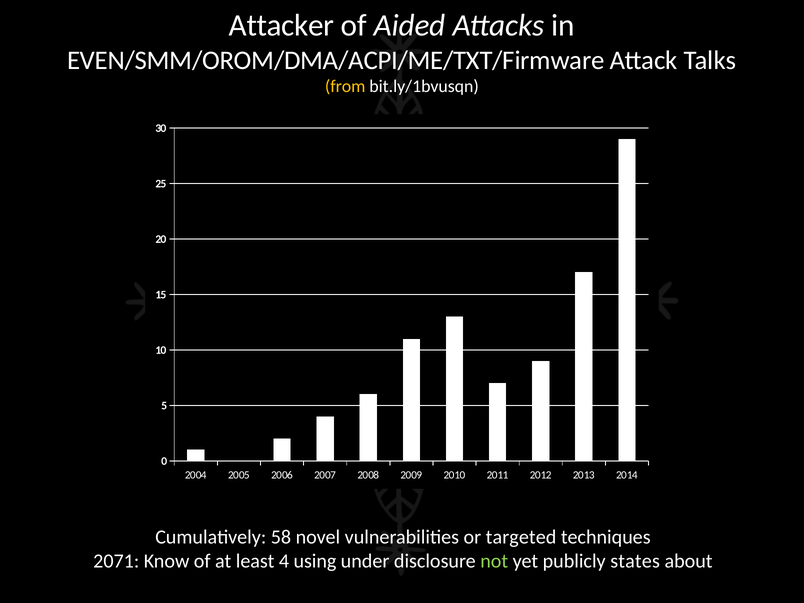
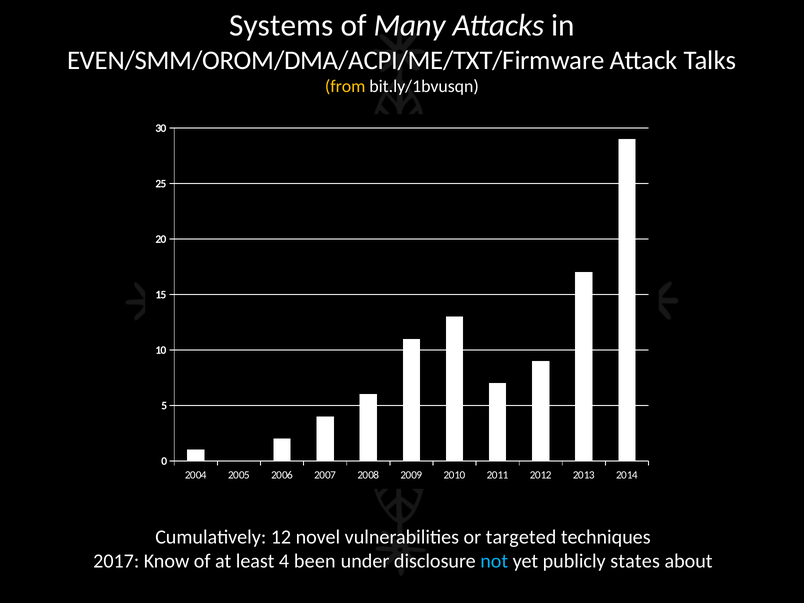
Attacker: Attacker -> Systems
Aided: Aided -> Many
58: 58 -> 12
2071: 2071 -> 2017
using: using -> been
not colour: light green -> light blue
